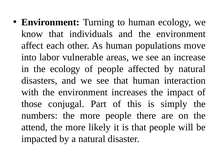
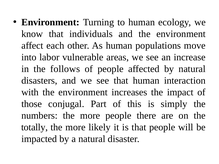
the ecology: ecology -> follows
attend: attend -> totally
